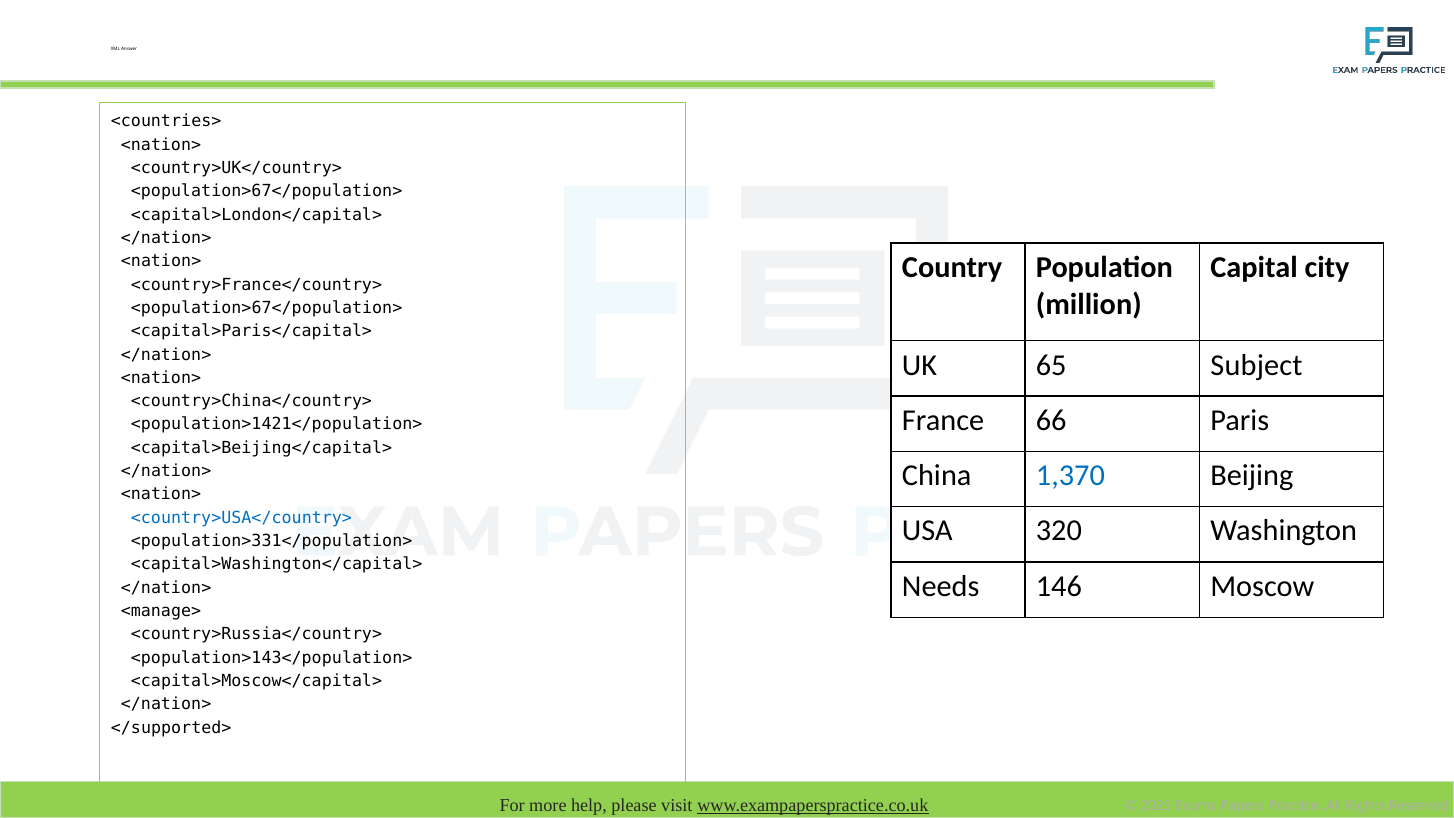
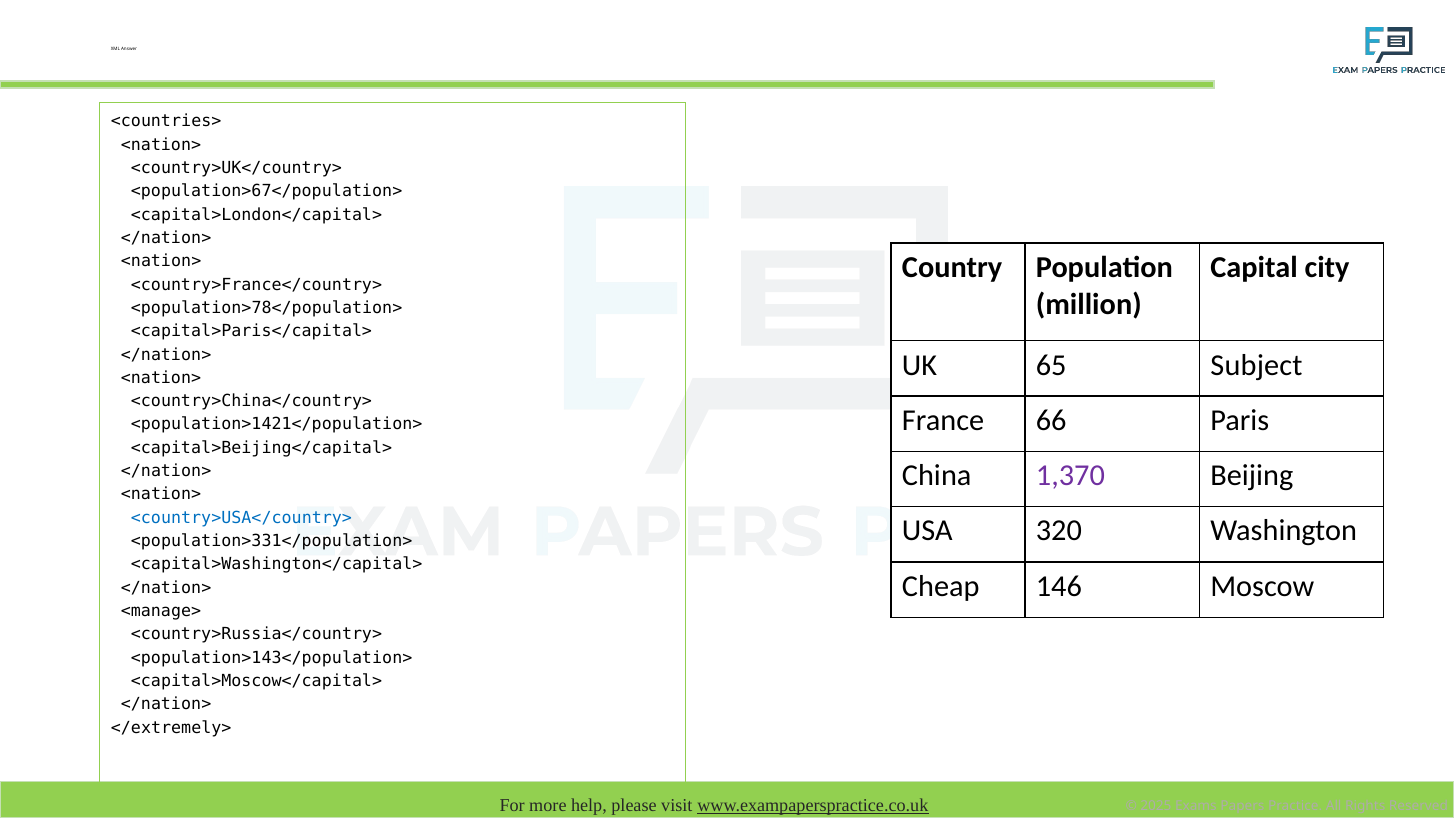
<population>67</population> at (267, 308): <population>67</population> -> <population>78</population>
1,370 colour: blue -> purple
Needs: Needs -> Cheap
</supported>: </supported> -> </extremely>
